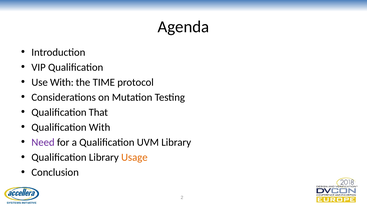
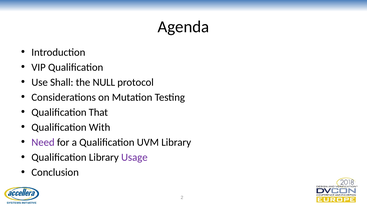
Use With: With -> Shall
TIME: TIME -> NULL
Usage colour: orange -> purple
